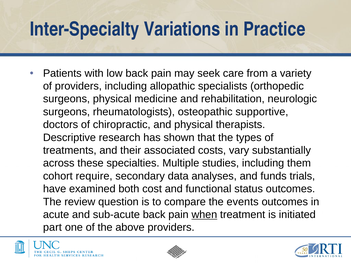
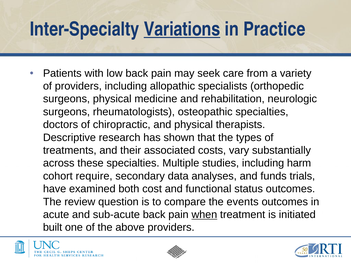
Variations underline: none -> present
osteopathic supportive: supportive -> specialties
them: them -> harm
part: part -> built
